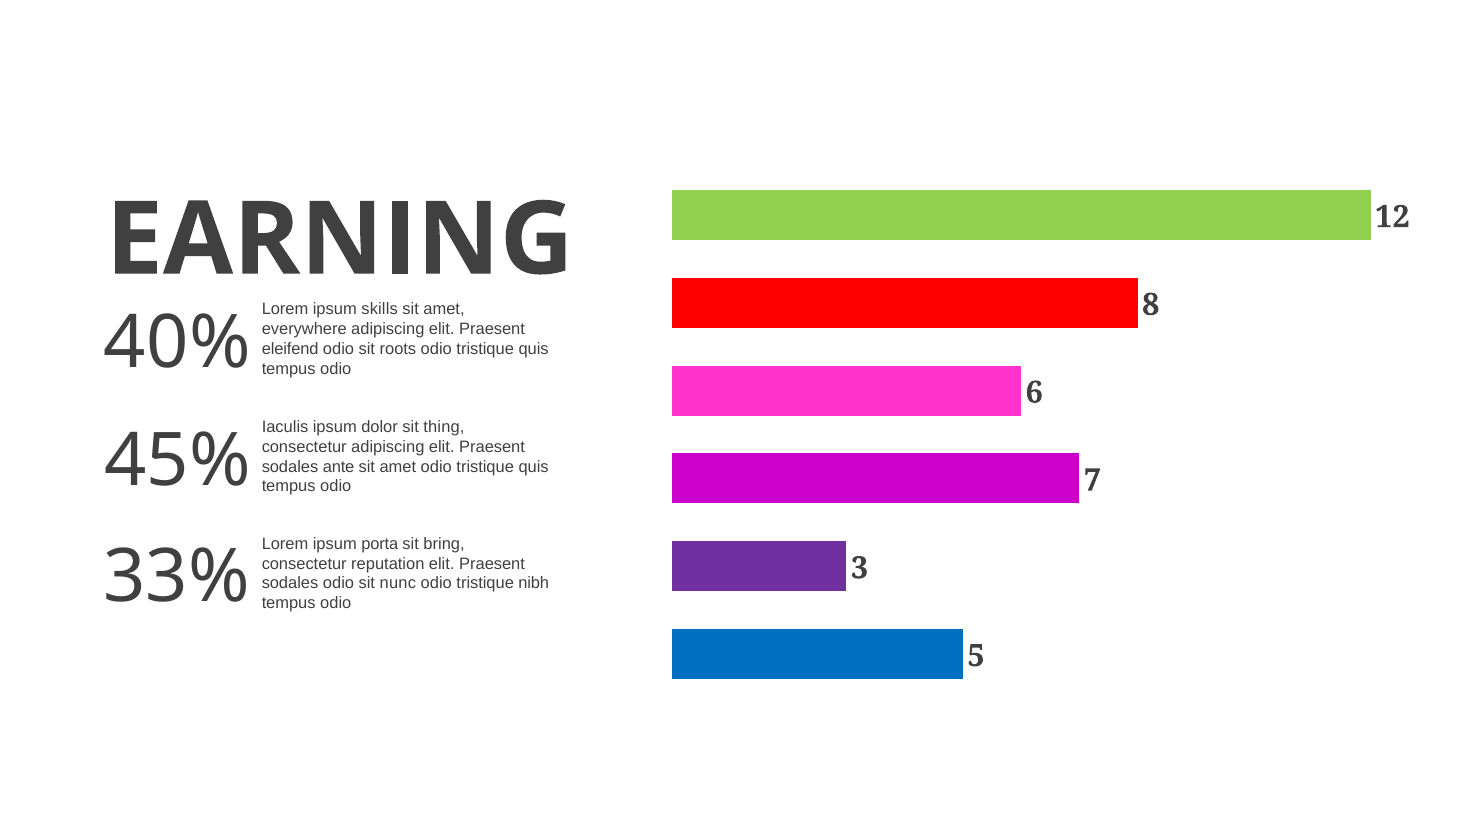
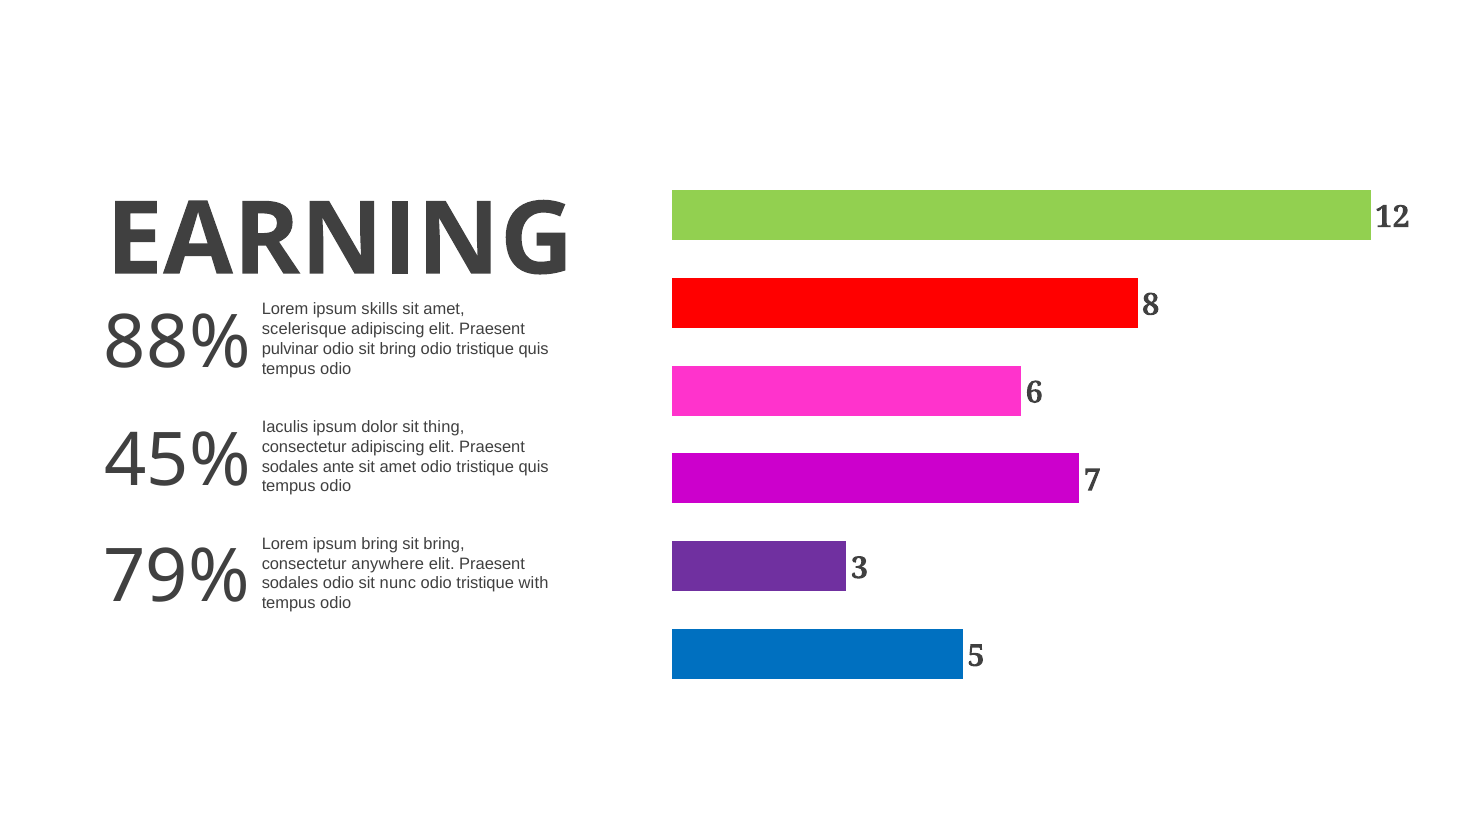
everywhere: everywhere -> scelerisque
40%: 40% -> 88%
eleifend: eleifend -> pulvinar
odio sit roots: roots -> bring
ipsum porta: porta -> bring
reputation: reputation -> anywhere
33%: 33% -> 79%
nibh: nibh -> with
